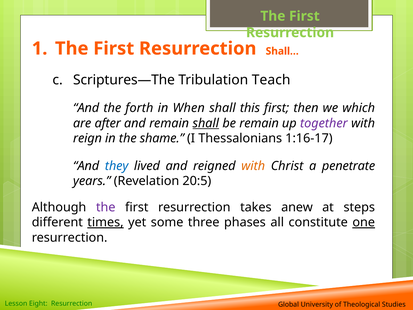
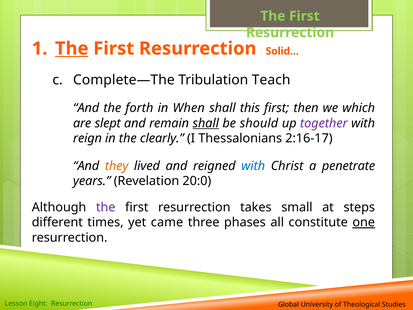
The at (72, 48) underline: none -> present
Shall…: Shall… -> Solid…
Scriptures—The: Scriptures—The -> Complete—The
after: after -> slept
be remain: remain -> should
shame: shame -> clearly
1:16-17: 1:16-17 -> 2:16-17
they colour: blue -> orange
with at (253, 166) colour: orange -> blue
20:5: 20:5 -> 20:0
anew: anew -> small
times underline: present -> none
some: some -> came
